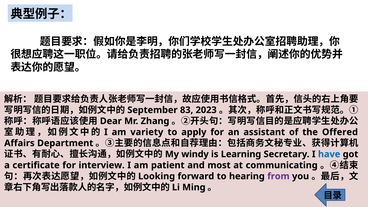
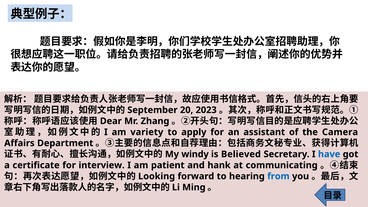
83: 83 -> 20
Offered: Offered -> Camera
Learning: Learning -> Believed
most: most -> hank
from colour: purple -> blue
